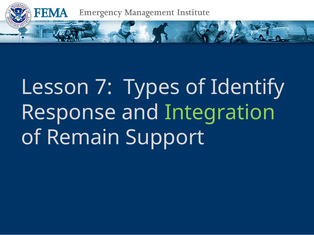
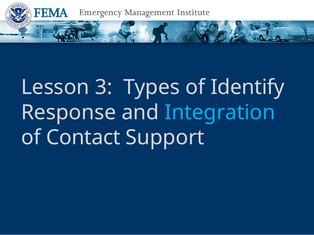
7: 7 -> 3
Integration colour: light green -> light blue
Remain: Remain -> Contact
